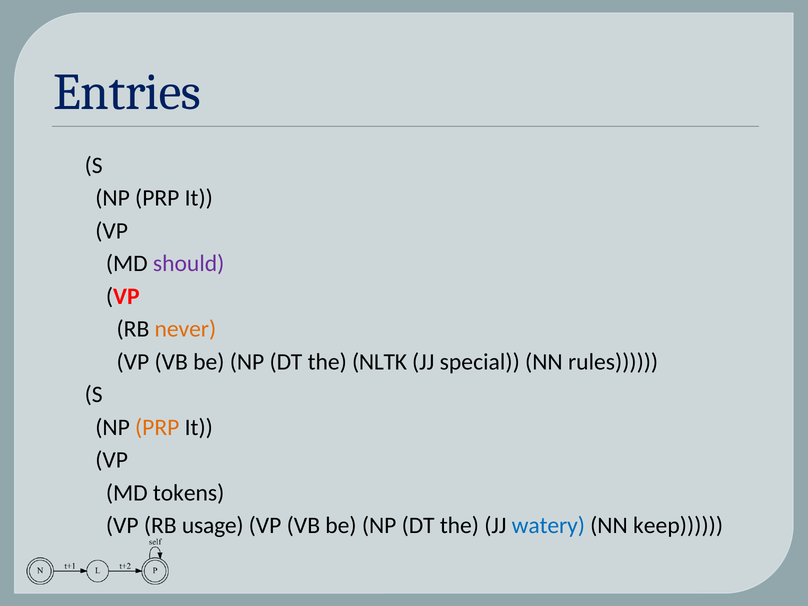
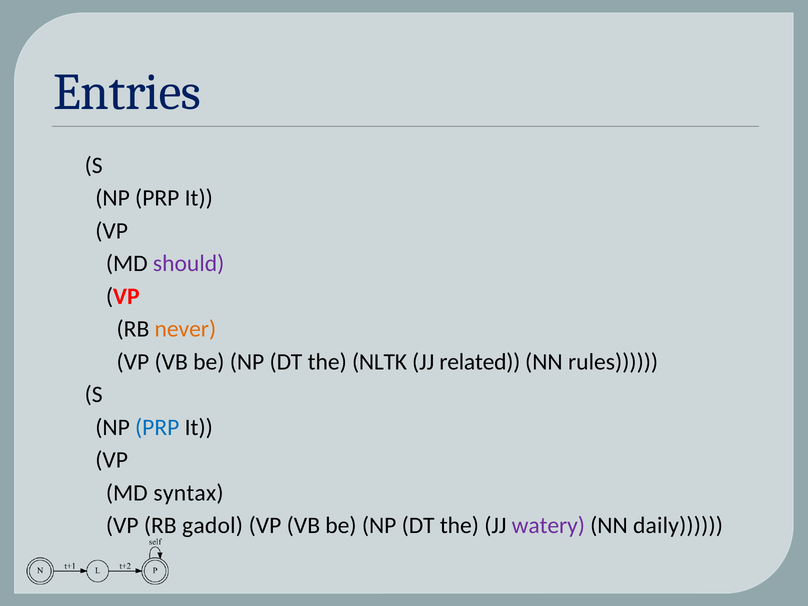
special: special -> related
PRP at (157, 427) colour: orange -> blue
tokens: tokens -> syntax
usage: usage -> gadol
watery colour: blue -> purple
keep: keep -> daily
